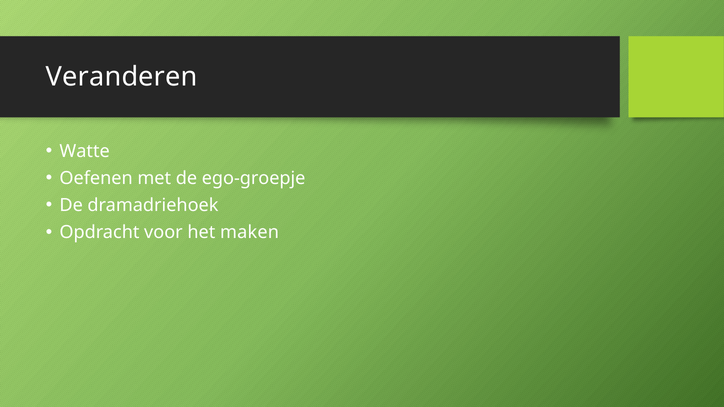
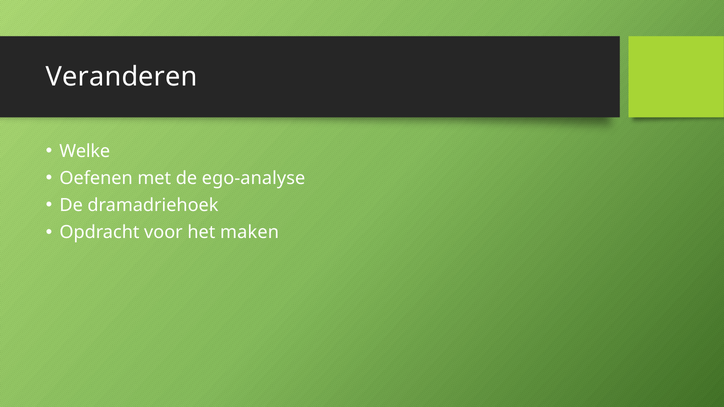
Watte: Watte -> Welke
ego-groepje: ego-groepje -> ego-analyse
